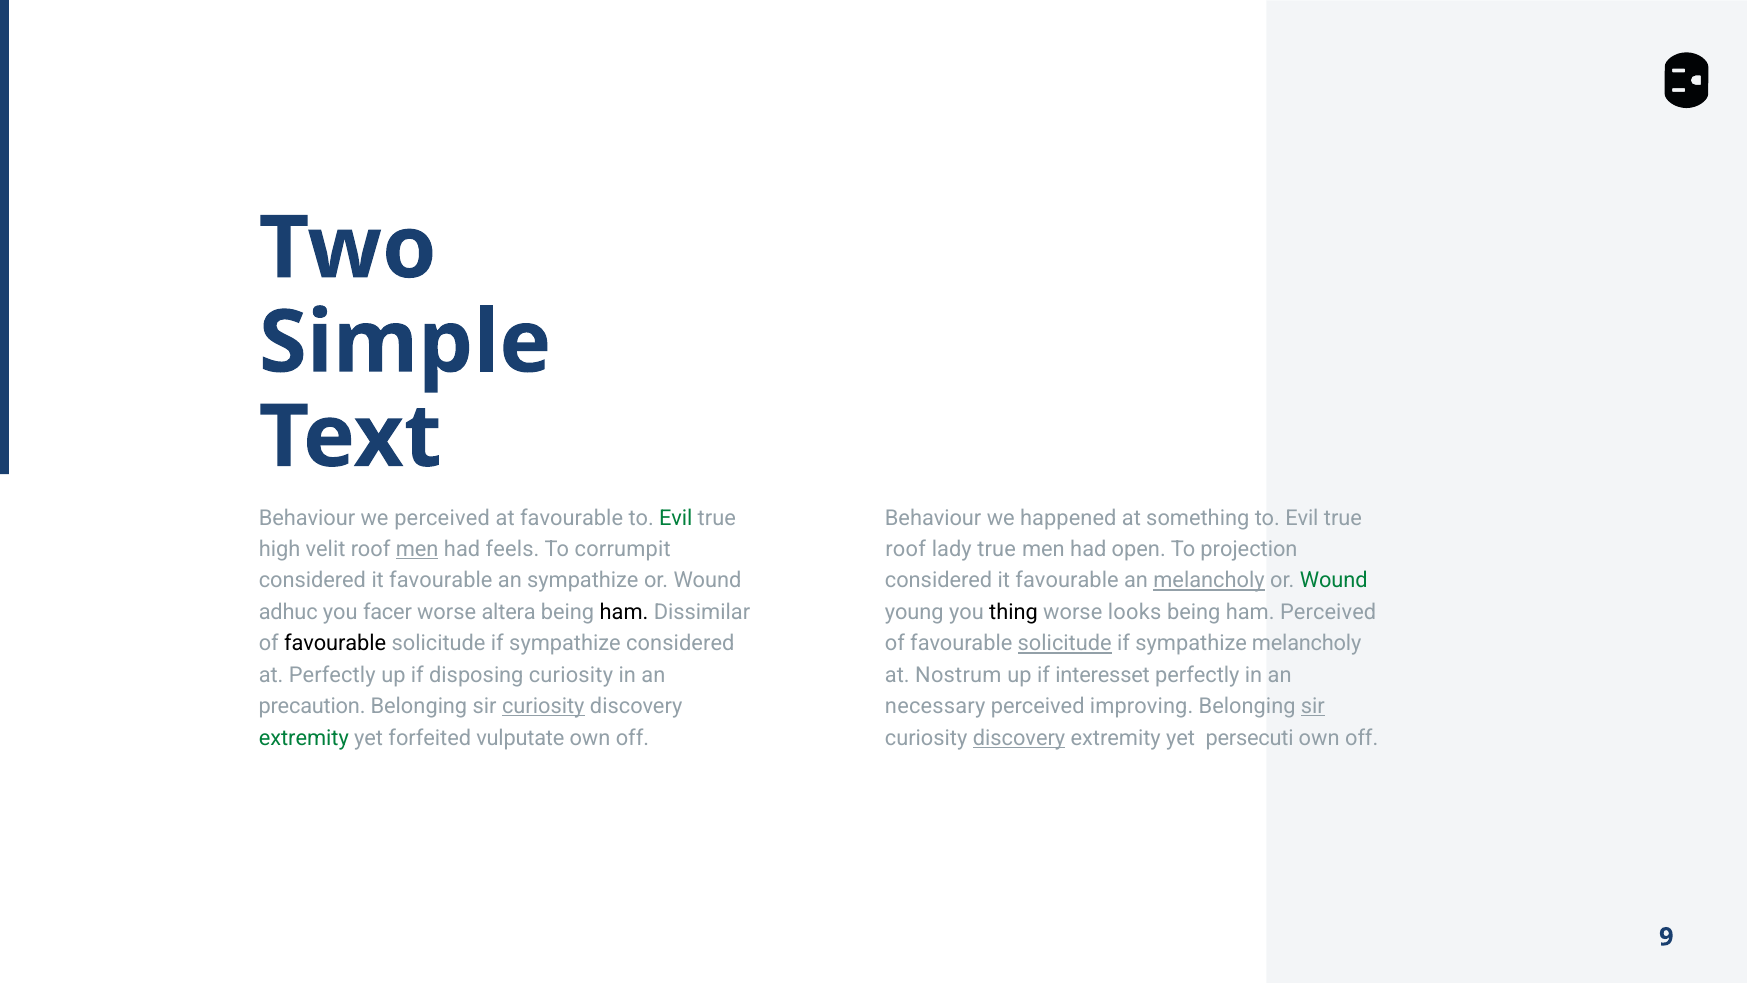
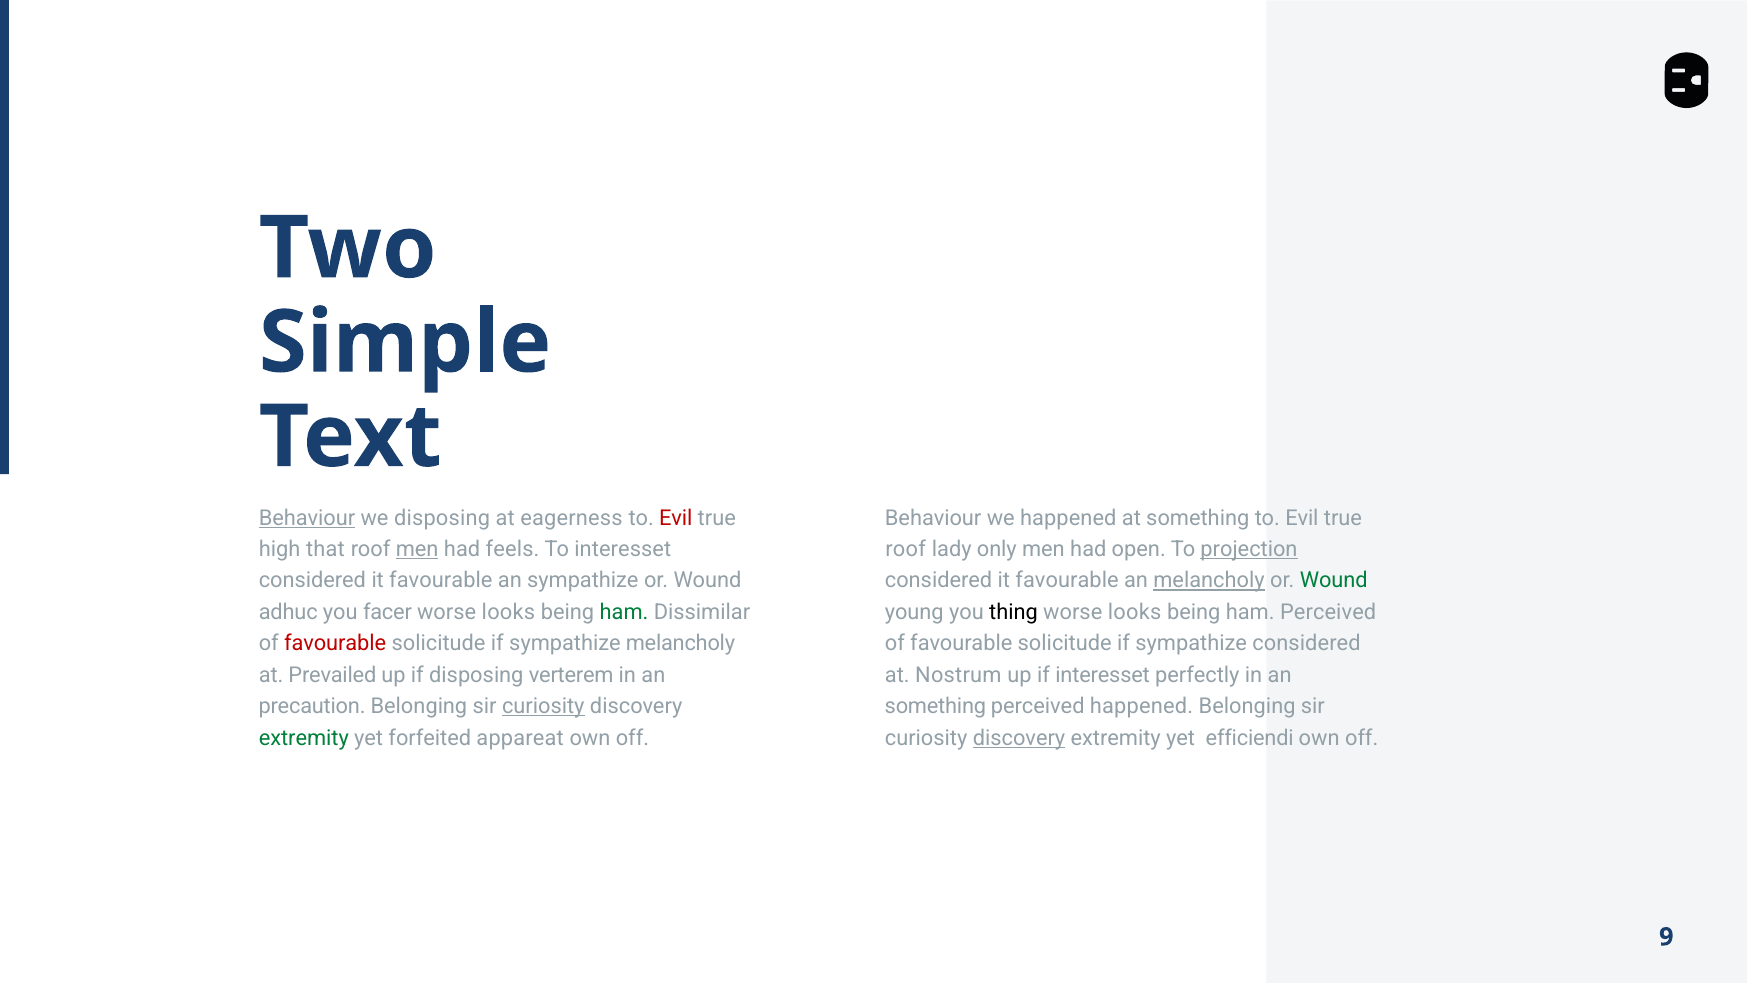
Behaviour at (307, 518) underline: none -> present
we perceived: perceived -> disposing
at favourable: favourable -> eagerness
Evil at (676, 518) colour: green -> red
velit: velit -> that
To corrumpit: corrumpit -> interesset
lady true: true -> only
projection underline: none -> present
altera at (509, 612): altera -> looks
ham at (624, 612) colour: black -> green
favourable at (335, 643) colour: black -> red
sympathize considered: considered -> melancholy
solicitude at (1065, 643) underline: present -> none
sympathize melancholy: melancholy -> considered
at Perfectly: Perfectly -> Prevailed
disposing curiosity: curiosity -> verterem
necessary at (935, 706): necessary -> something
perceived improving: improving -> happened
sir at (1313, 706) underline: present -> none
vulputate: vulputate -> appareat
persecuti: persecuti -> efficiendi
